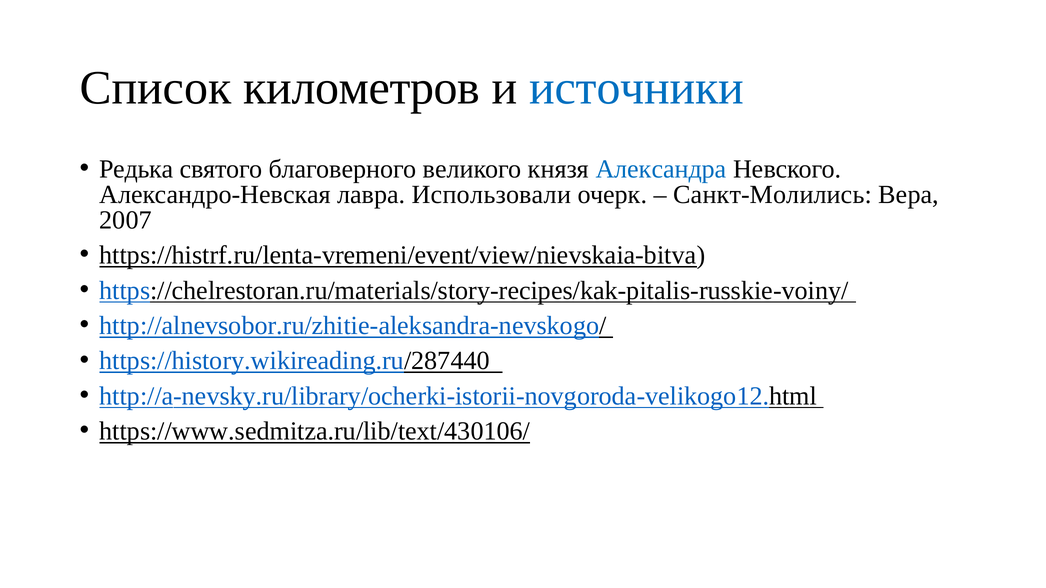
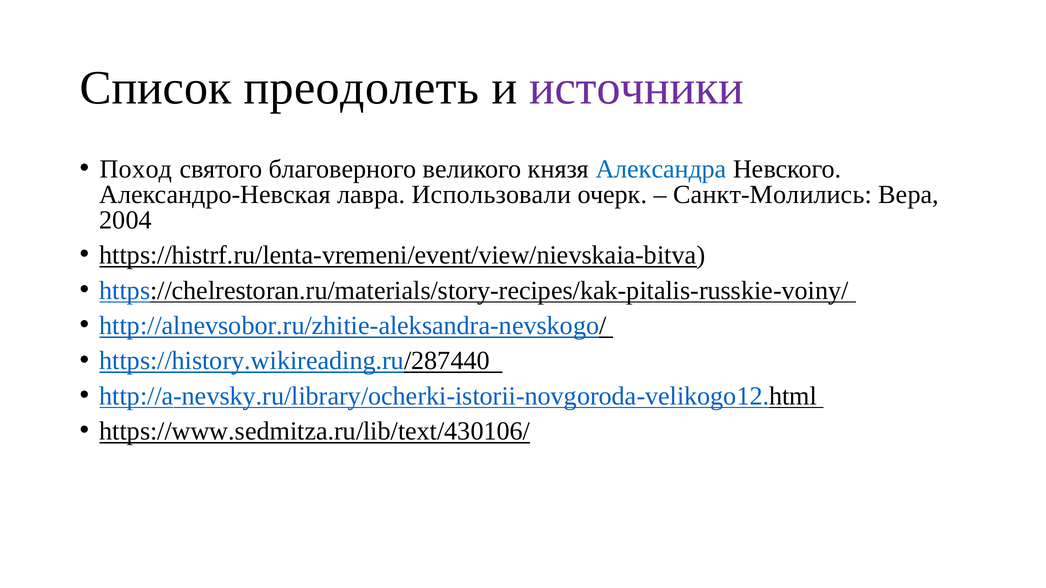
километров: километров -> преодолеть
источники colour: blue -> purple
Редька: Редька -> Поход
2007: 2007 -> 2004
